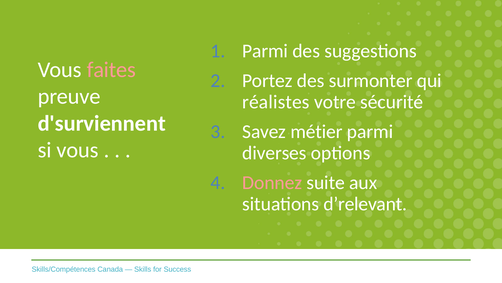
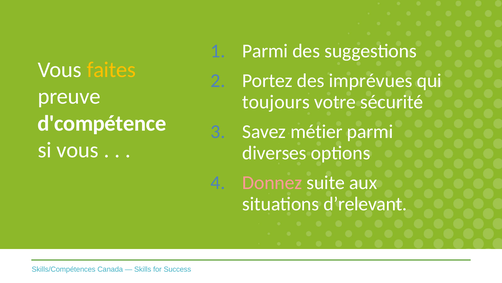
faites colour: pink -> yellow
surmonter: surmonter -> imprévues
réalistes: réalistes -> toujours
d'surviennent: d'surviennent -> d'compétence
